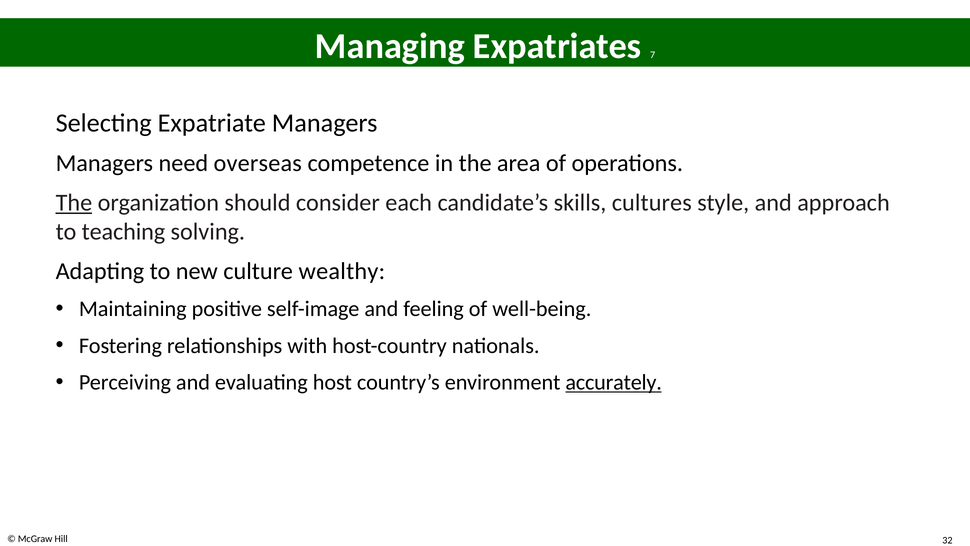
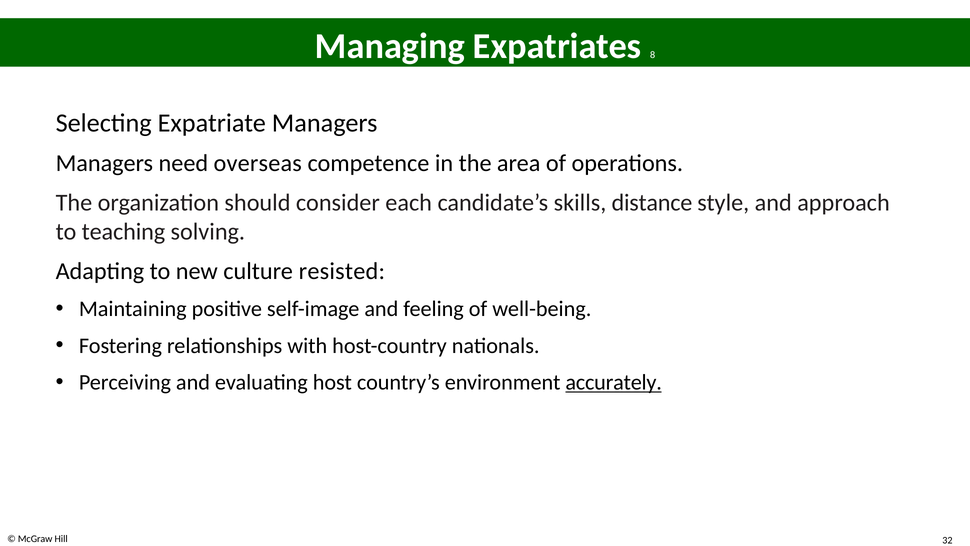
7: 7 -> 8
The at (74, 203) underline: present -> none
cultures: cultures -> distance
wealthy: wealthy -> resisted
